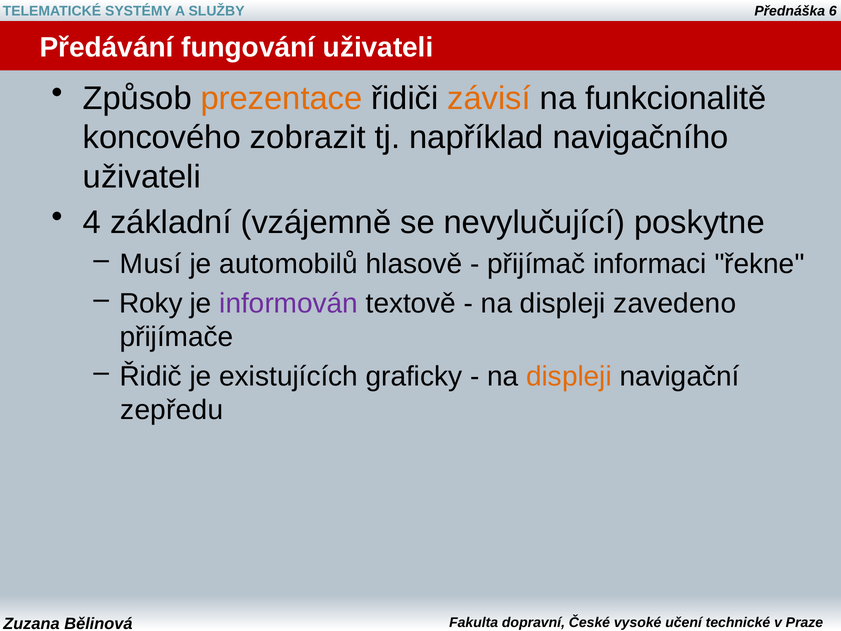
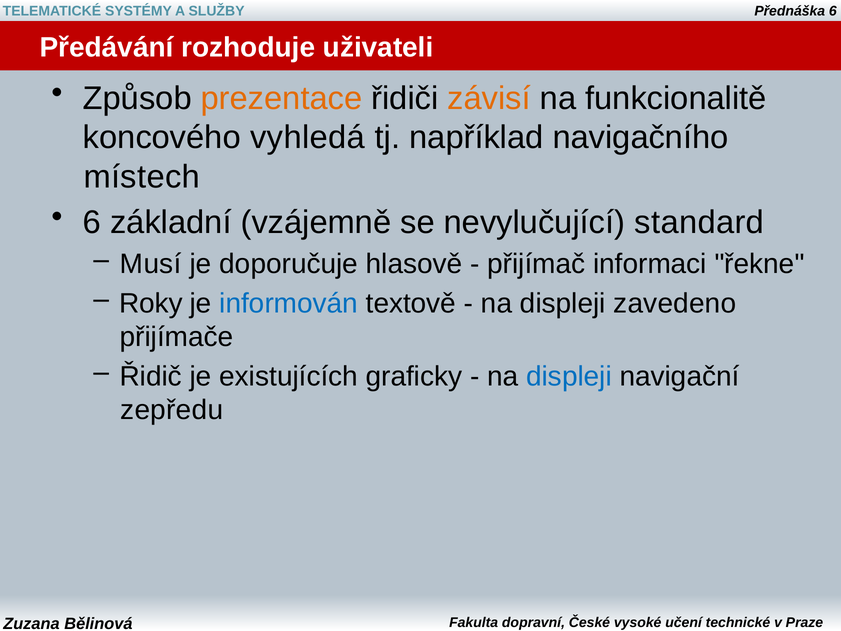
fungování: fungování -> rozhoduje
zobrazit: zobrazit -> vyhledá
uživateli at (142, 177): uživateli -> místech
4 at (92, 222): 4 -> 6
poskytne: poskytne -> standard
automobilů: automobilů -> doporučuje
informován colour: purple -> blue
displeji at (569, 376) colour: orange -> blue
